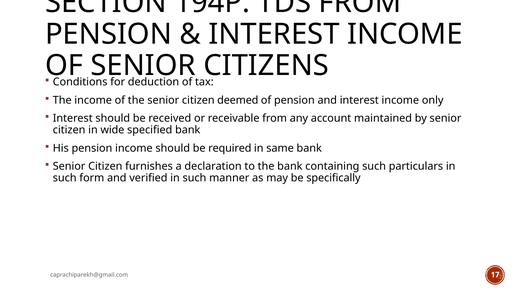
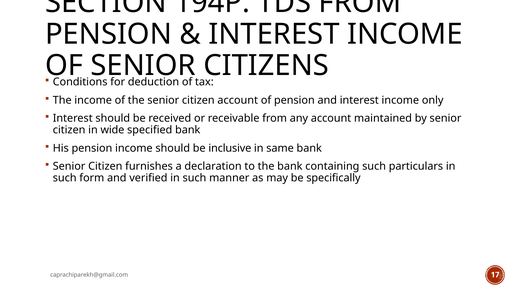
citizen deemed: deemed -> account
required: required -> inclusive
